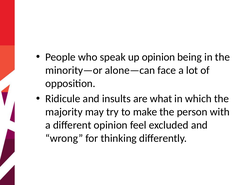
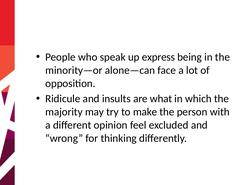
up opinion: opinion -> express
